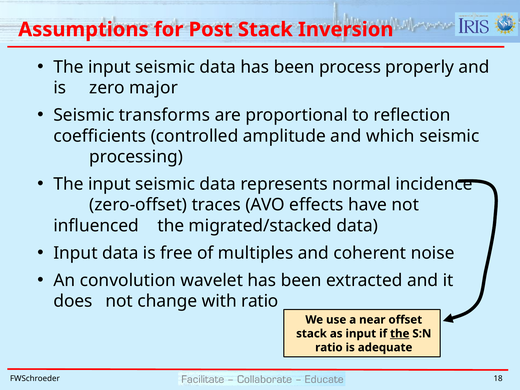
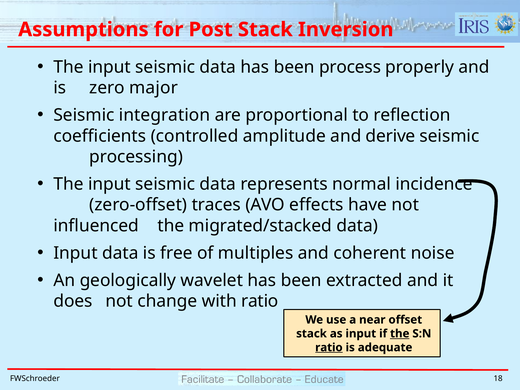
transforms: transforms -> integration
which: which -> derive
convolution: convolution -> geologically
ratio at (329, 347) underline: none -> present
